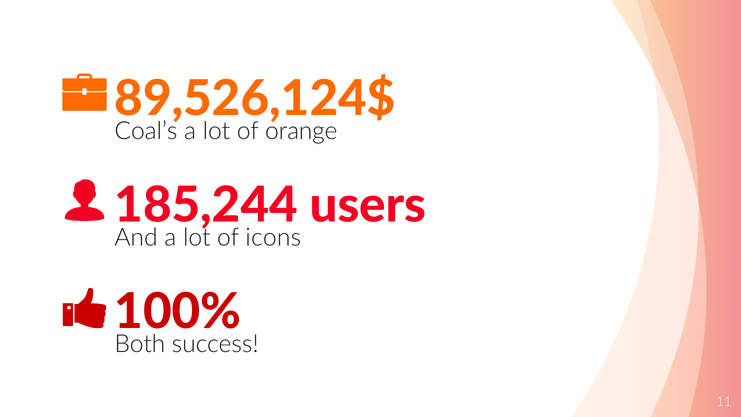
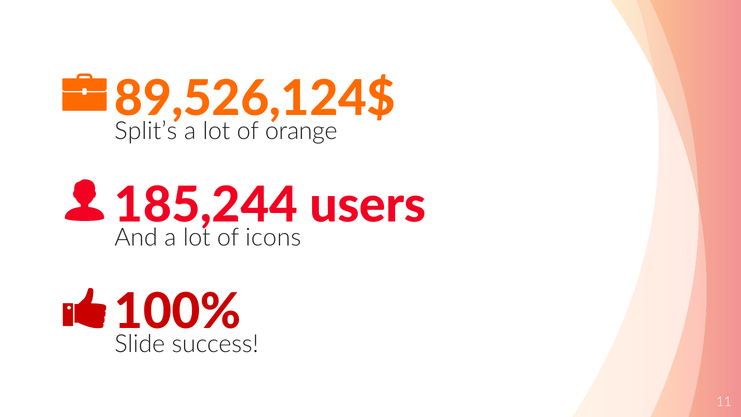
Coal’s: Coal’s -> Split’s
Both: Both -> Slide
